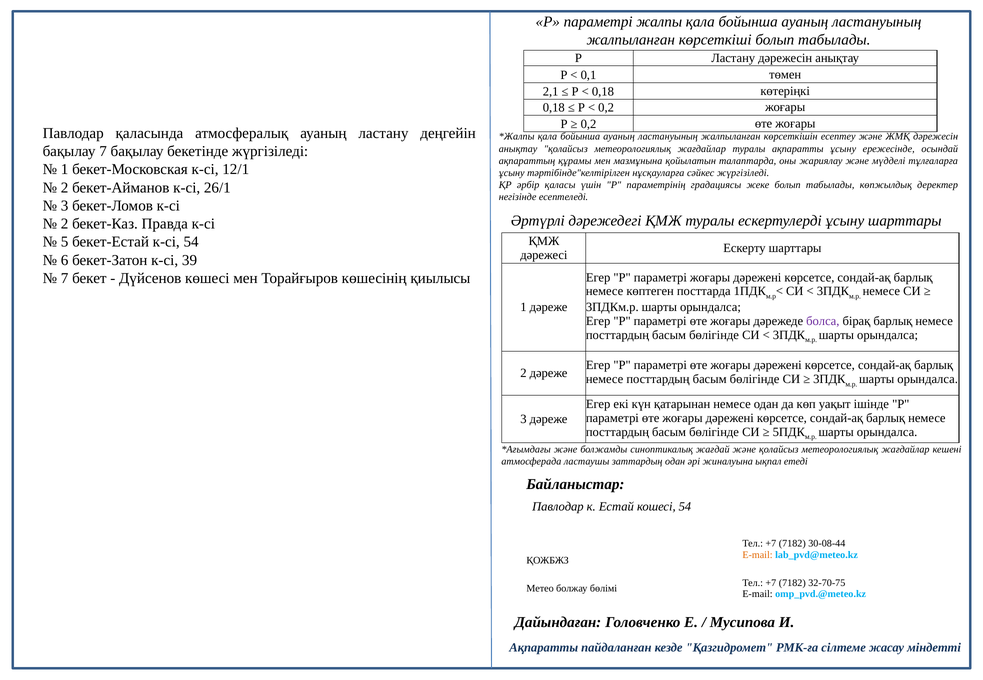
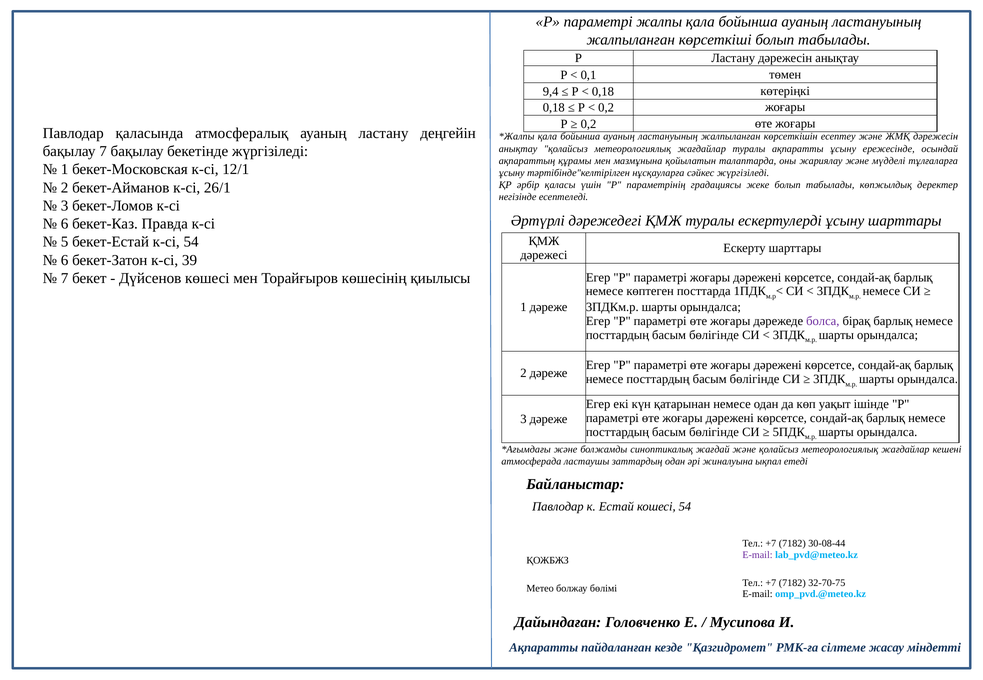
2,1: 2,1 -> 9,4
2 at (65, 224): 2 -> 6
E-mail at (758, 555) colour: orange -> purple
